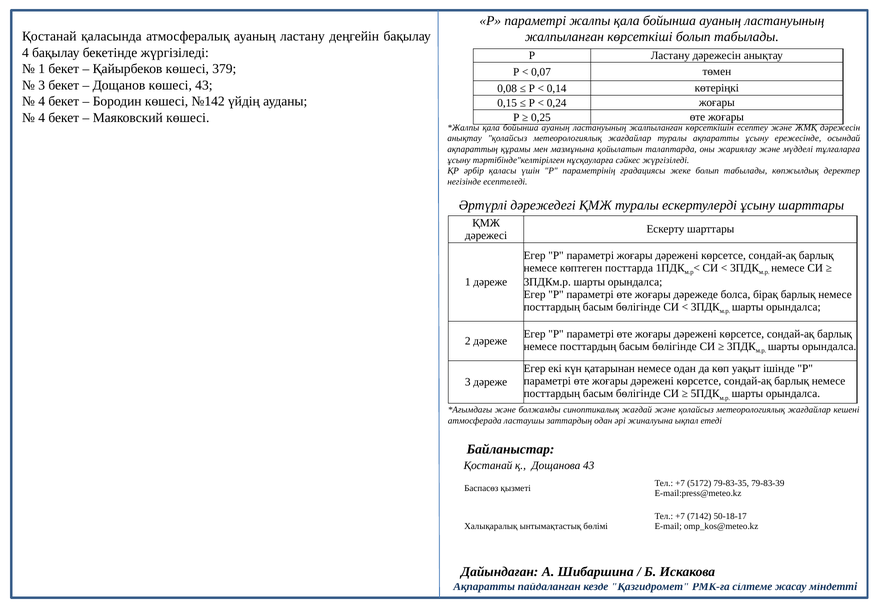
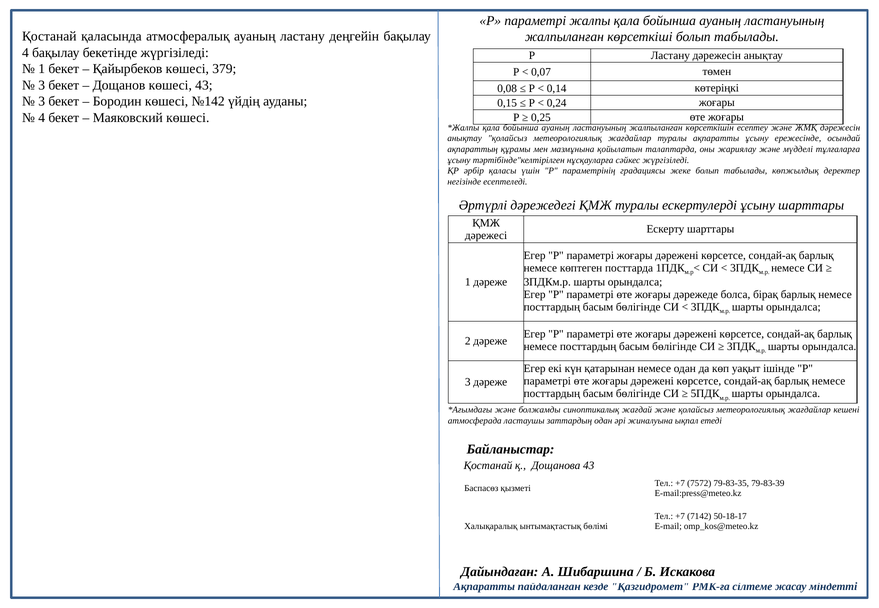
4 at (42, 101): 4 -> 3
5172: 5172 -> 7572
